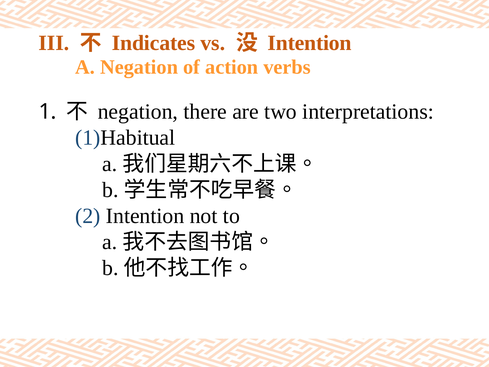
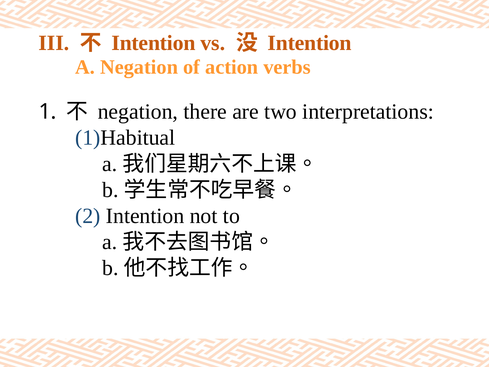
Indicates at (153, 43): Indicates -> Intention
